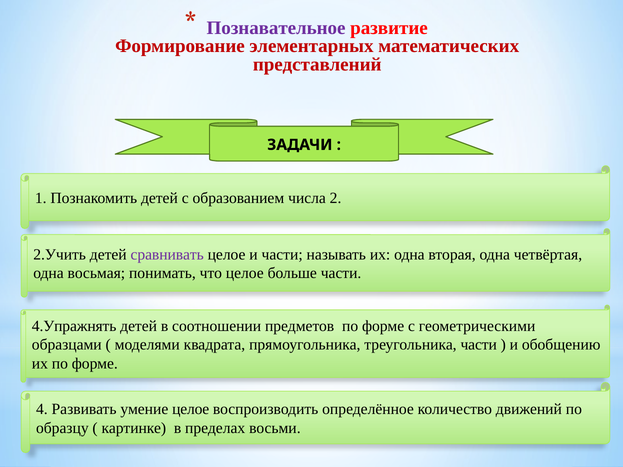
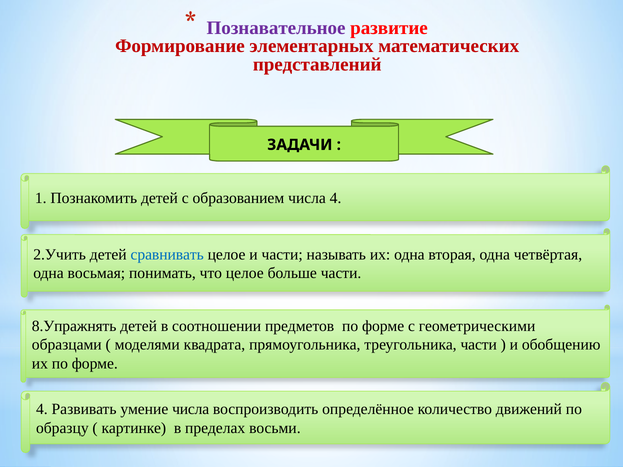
числа 2: 2 -> 4
сравнивать colour: purple -> blue
4.Упражнять: 4.Упражнять -> 8.Упражнять
умение целое: целое -> числа
